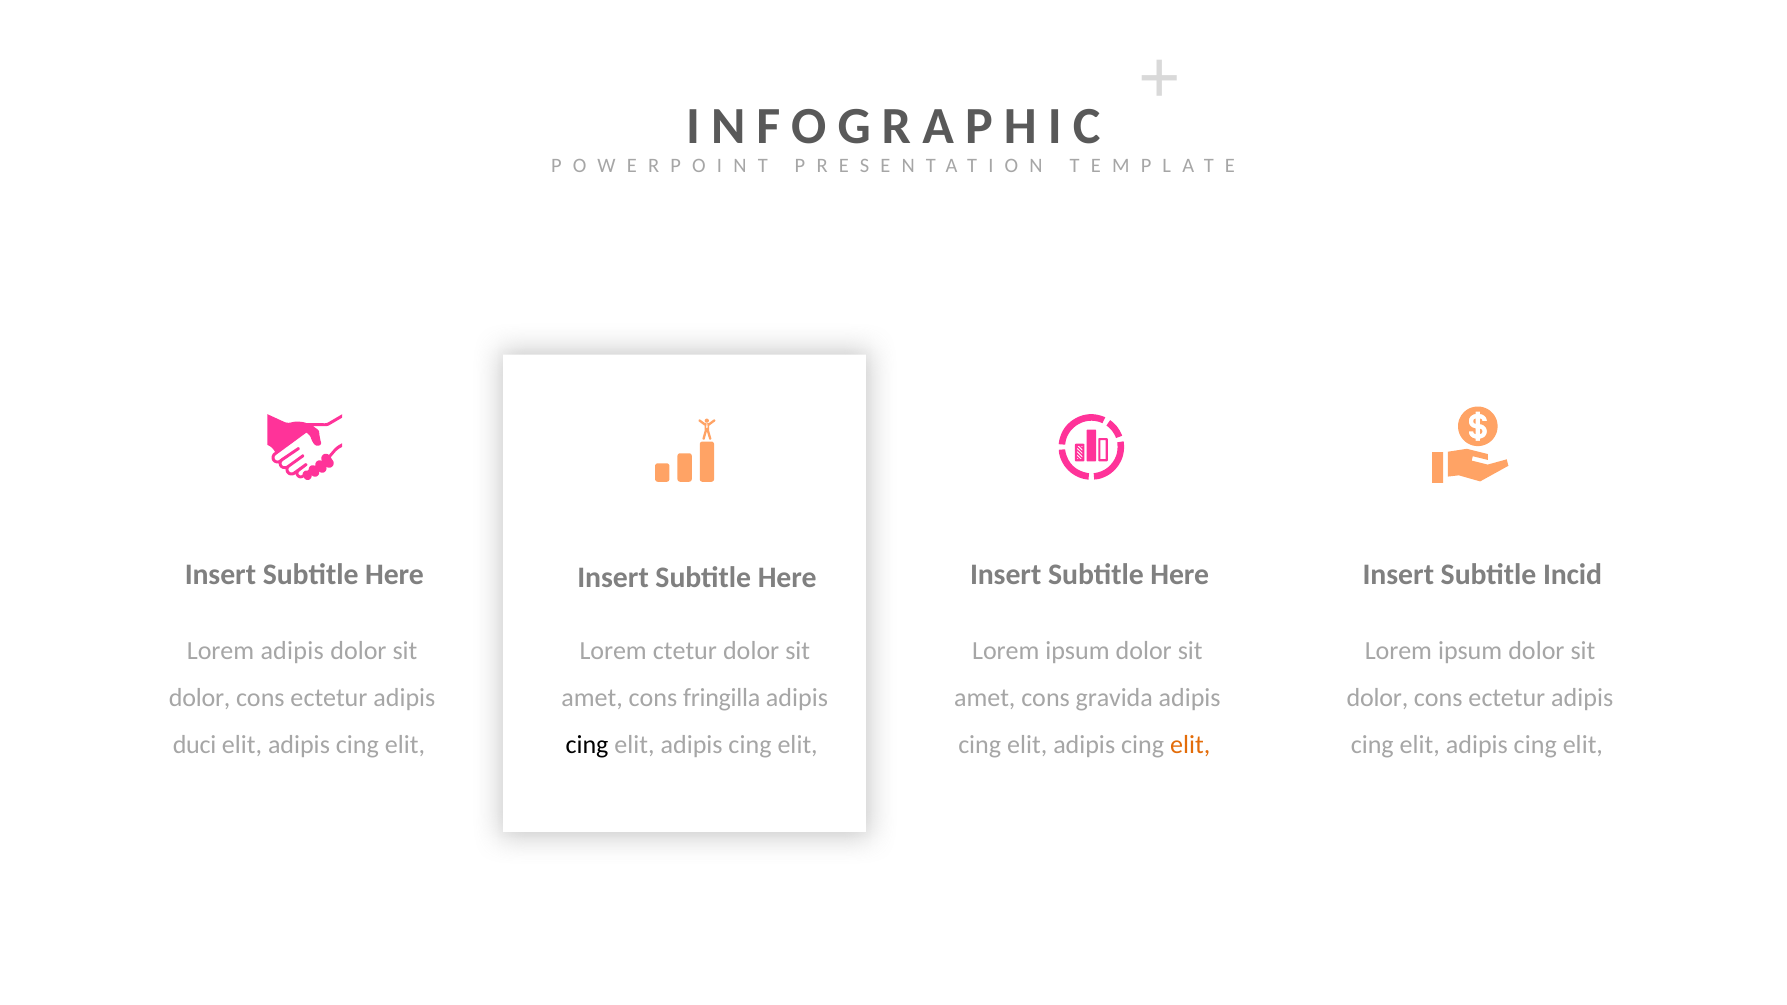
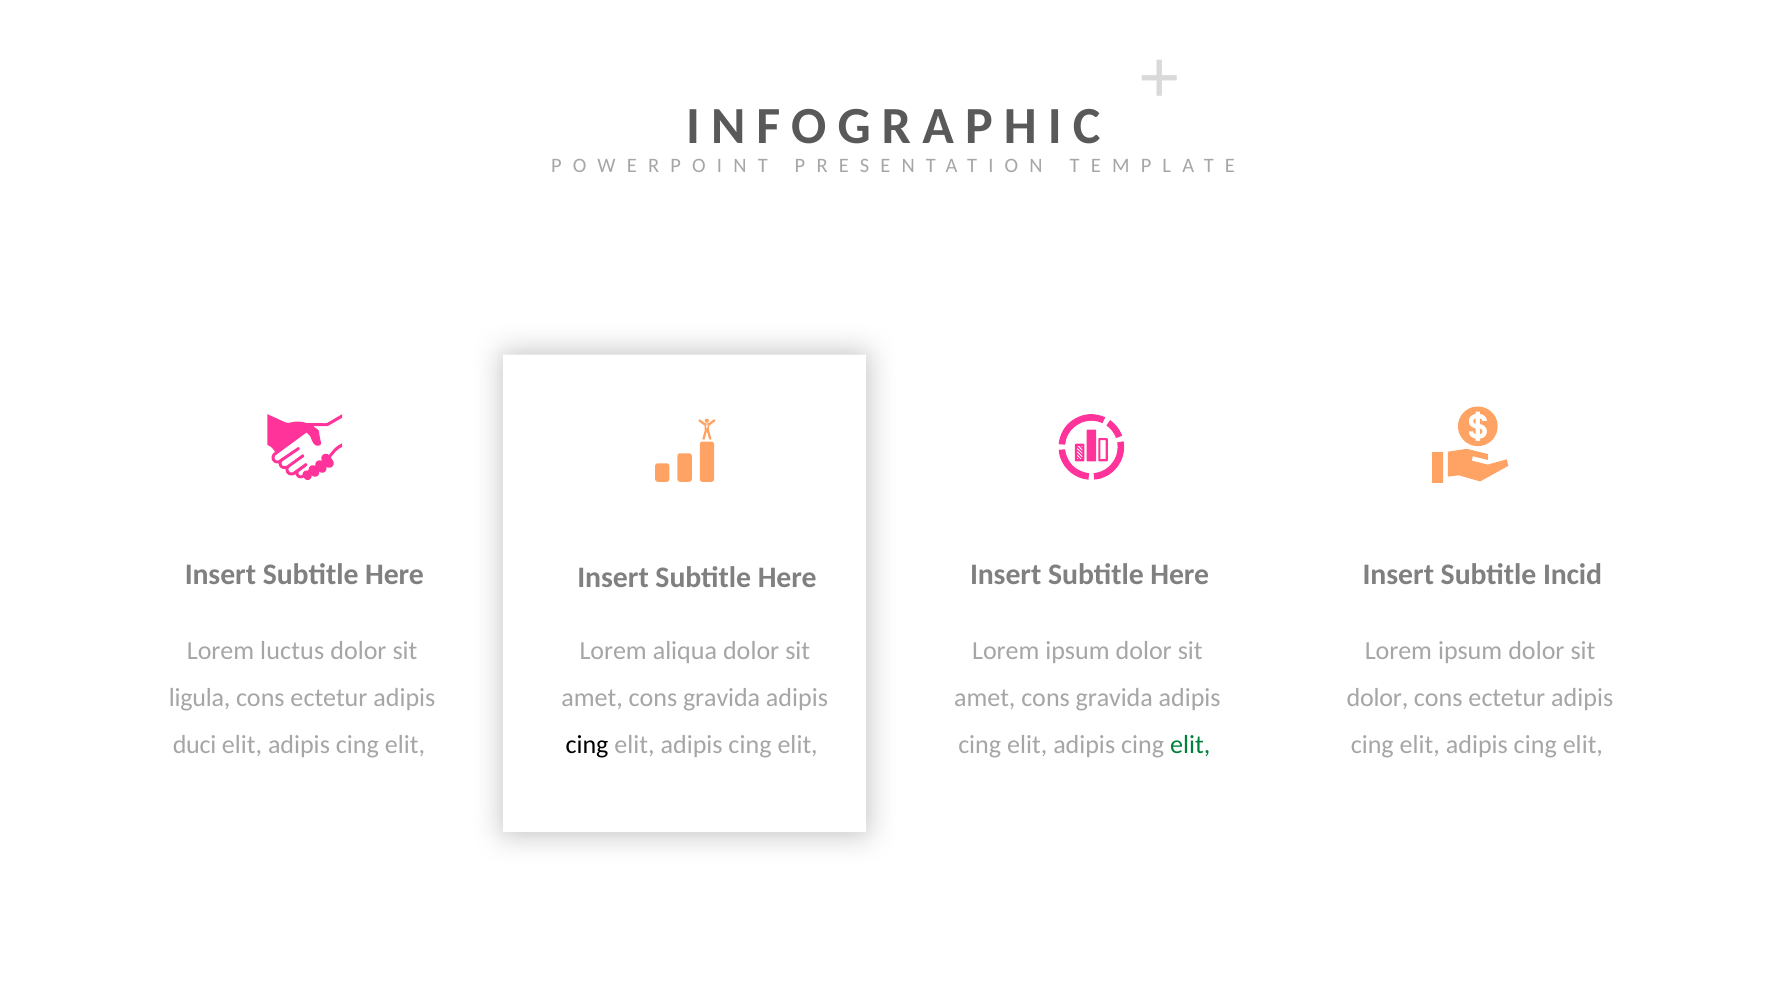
Lorem adipis: adipis -> luctus
ctetur: ctetur -> aliqua
dolor at (200, 698): dolor -> ligula
fringilla at (722, 698): fringilla -> gravida
elit at (1190, 745) colour: orange -> green
